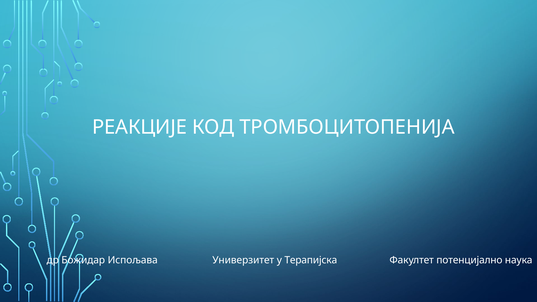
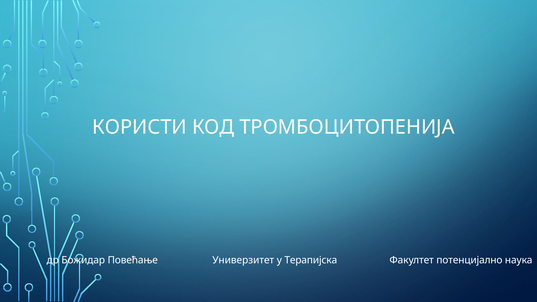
РЕАКЦИЈЕ: РЕАКЦИЈЕ -> КОРИСТИ
Испољава: Испољава -> Повећање
